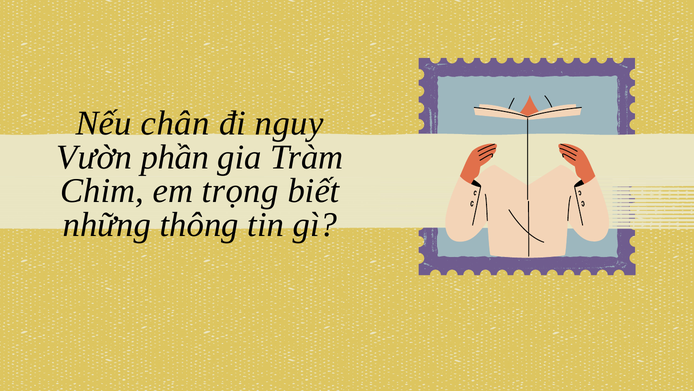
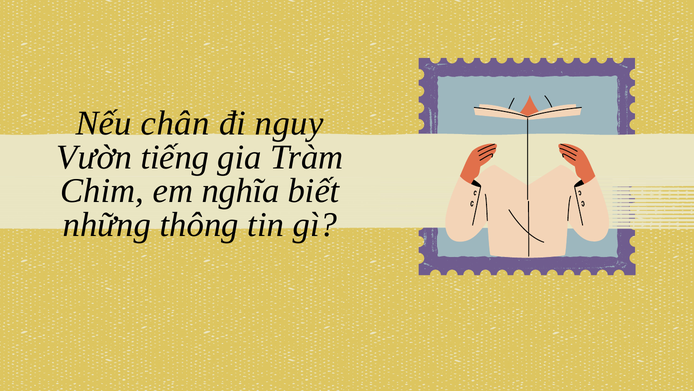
phần: phần -> tiếng
trọng: trọng -> nghĩa
